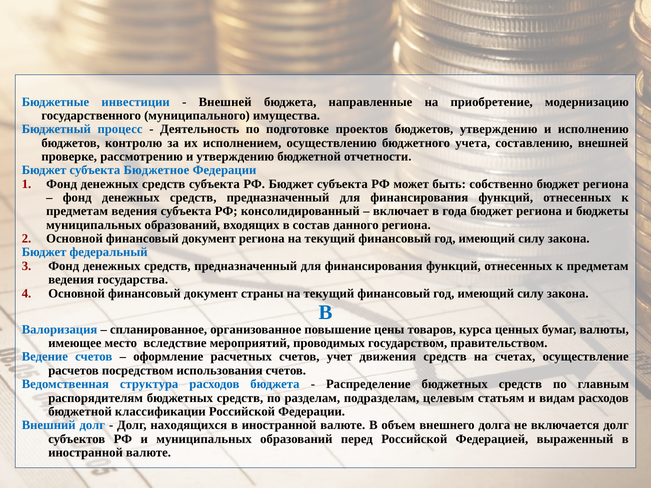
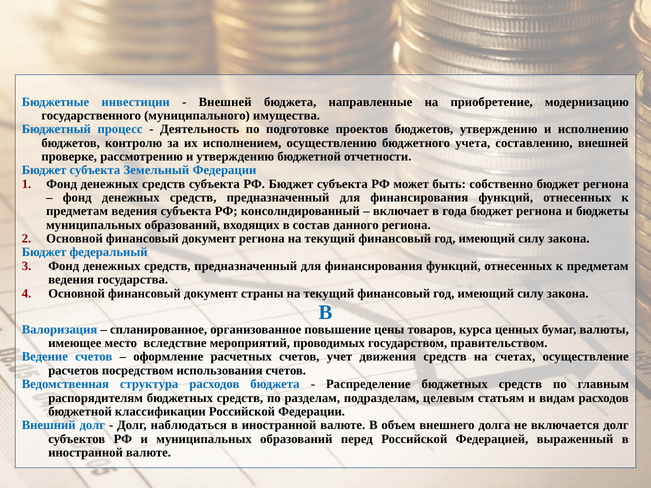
Бюджетное: Бюджетное -> Земельный
находящихся: находящихся -> наблюдаться
